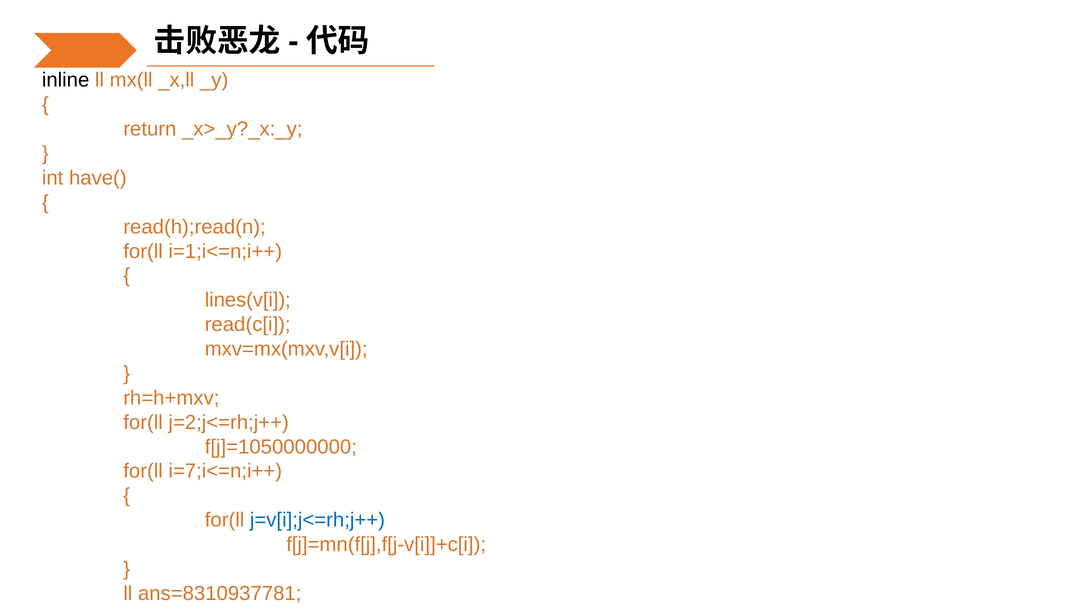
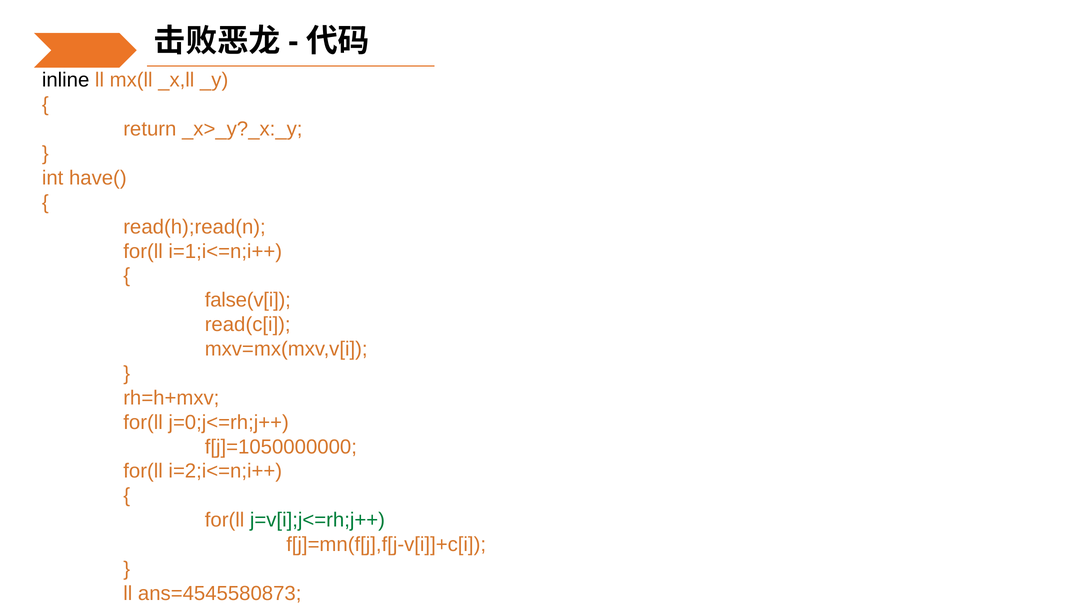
lines(v[i: lines(v[i -> false(v[i
j=2;j<=rh;j++: j=2;j<=rh;j++ -> j=0;j<=rh;j++
i=7;i<=n;i++: i=7;i<=n;i++ -> i=2;i<=n;i++
j=v[i];j<=rh;j++ colour: blue -> green
ans=8310937781: ans=8310937781 -> ans=4545580873
